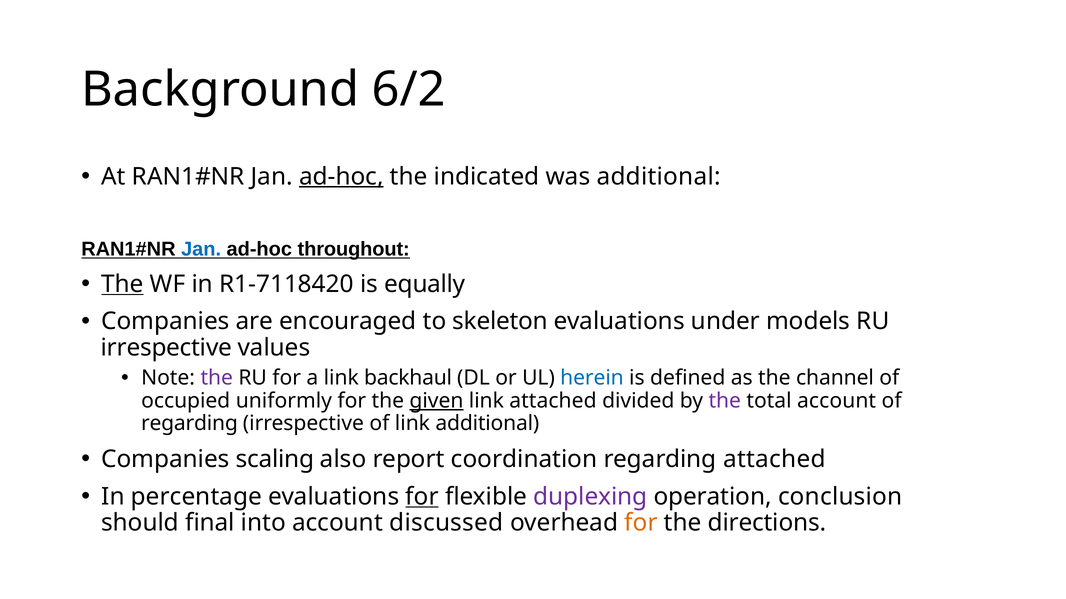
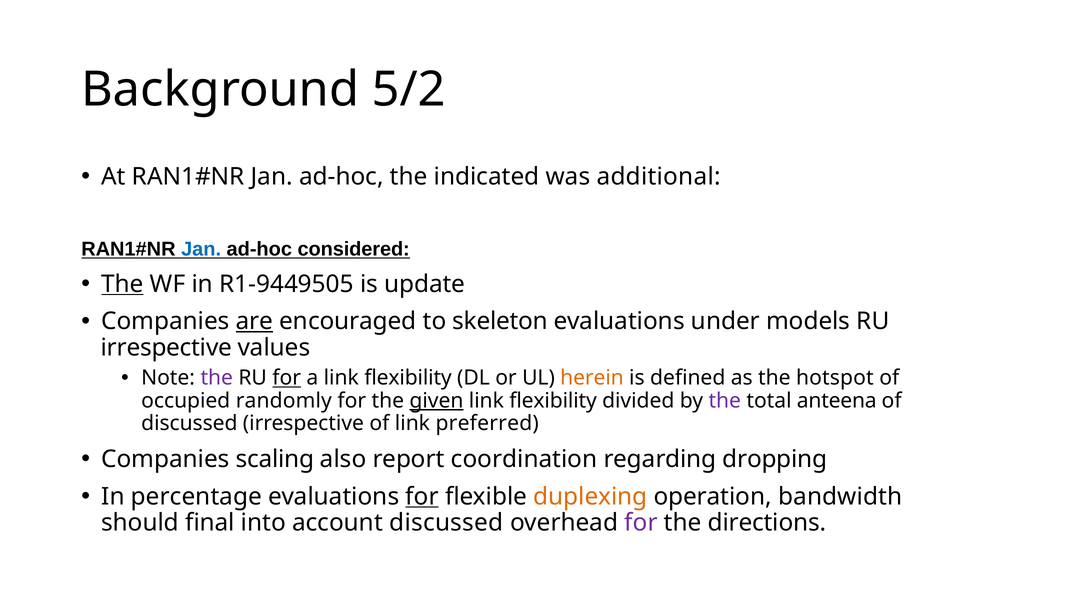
6/2: 6/2 -> 5/2
ad-hoc at (341, 177) underline: present -> none
throughout: throughout -> considered
R1-7118420: R1-7118420 -> R1-9449505
equally: equally -> update
are underline: none -> present
for at (287, 378) underline: none -> present
a link backhaul: backhaul -> flexibility
herein colour: blue -> orange
channel: channel -> hotspot
uniformly: uniformly -> randomly
attached at (553, 401): attached -> flexibility
total account: account -> anteena
regarding at (189, 424): regarding -> discussed
link additional: additional -> preferred
regarding attached: attached -> dropping
duplexing colour: purple -> orange
conclusion: conclusion -> bandwidth
for at (641, 523) colour: orange -> purple
